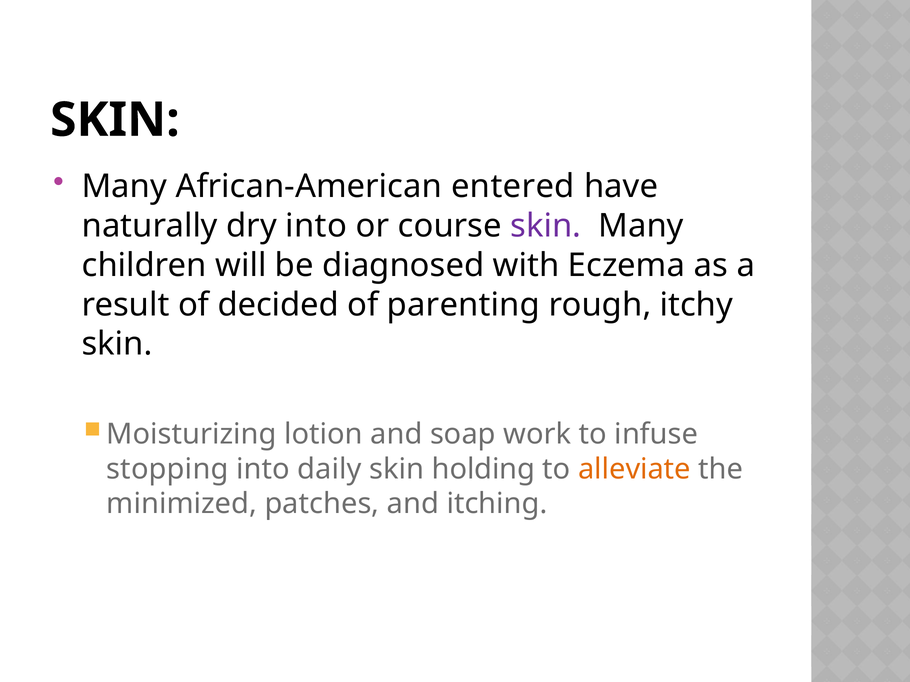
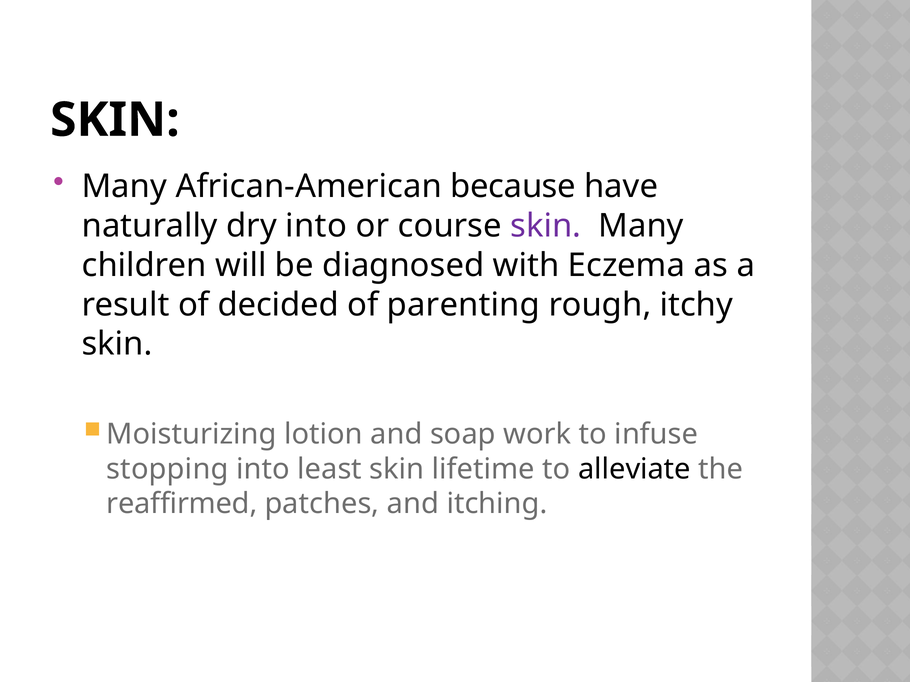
entered: entered -> because
daily: daily -> least
holding: holding -> lifetime
alleviate colour: orange -> black
minimized: minimized -> reaffirmed
